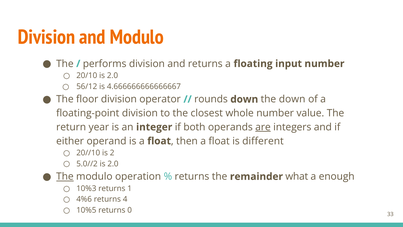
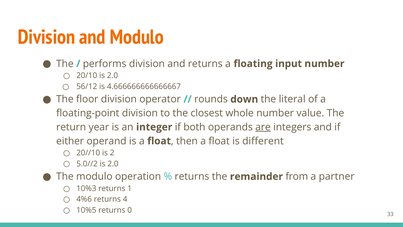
the down: down -> literal
The at (65, 176) underline: present -> none
what: what -> from
enough: enough -> partner
